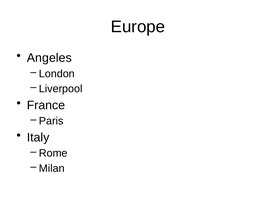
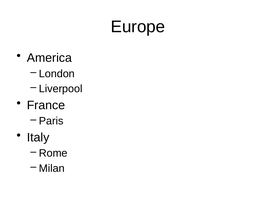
Angeles: Angeles -> America
